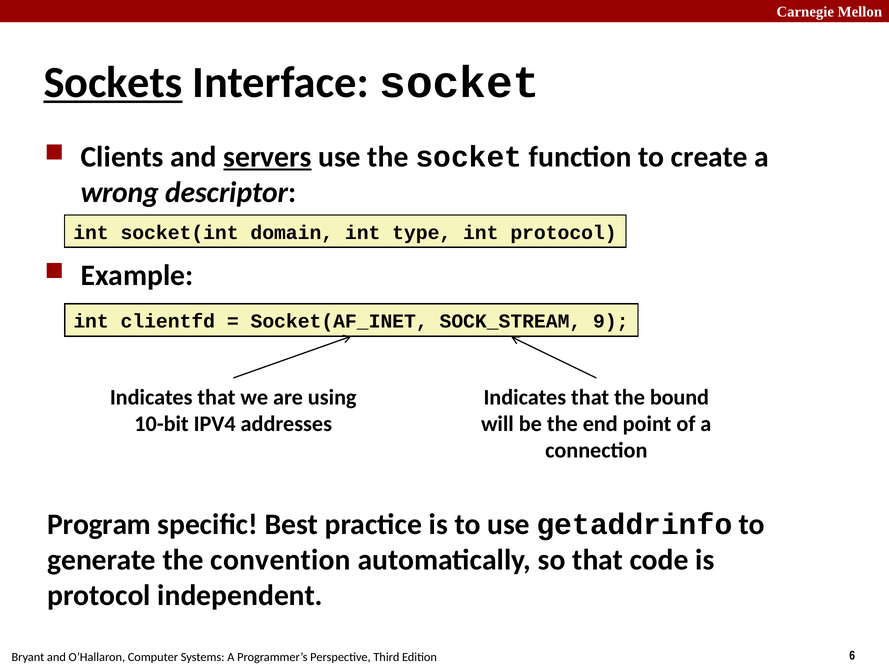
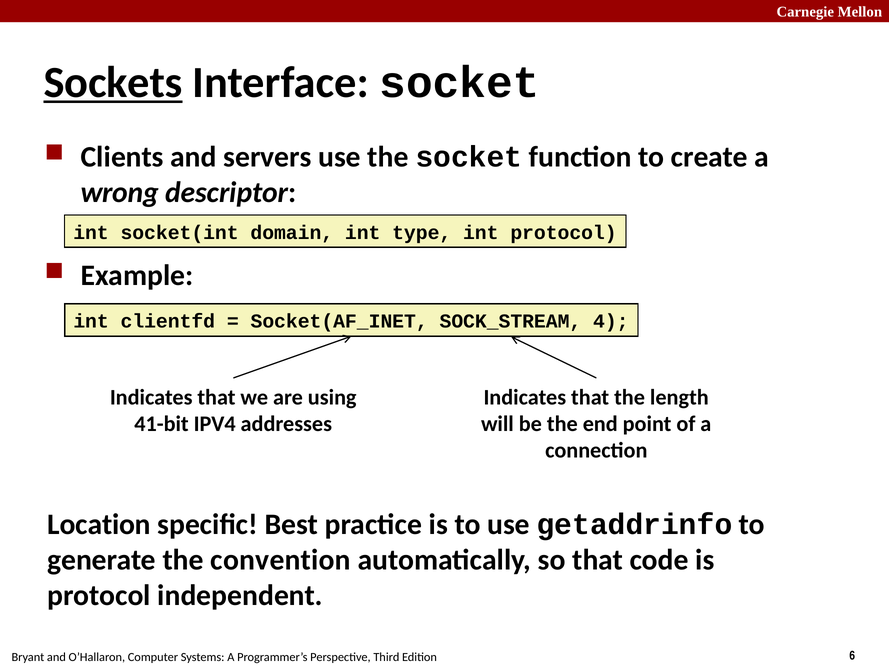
servers underline: present -> none
9: 9 -> 4
bound: bound -> length
10-bit: 10-bit -> 41-bit
Program: Program -> Location
